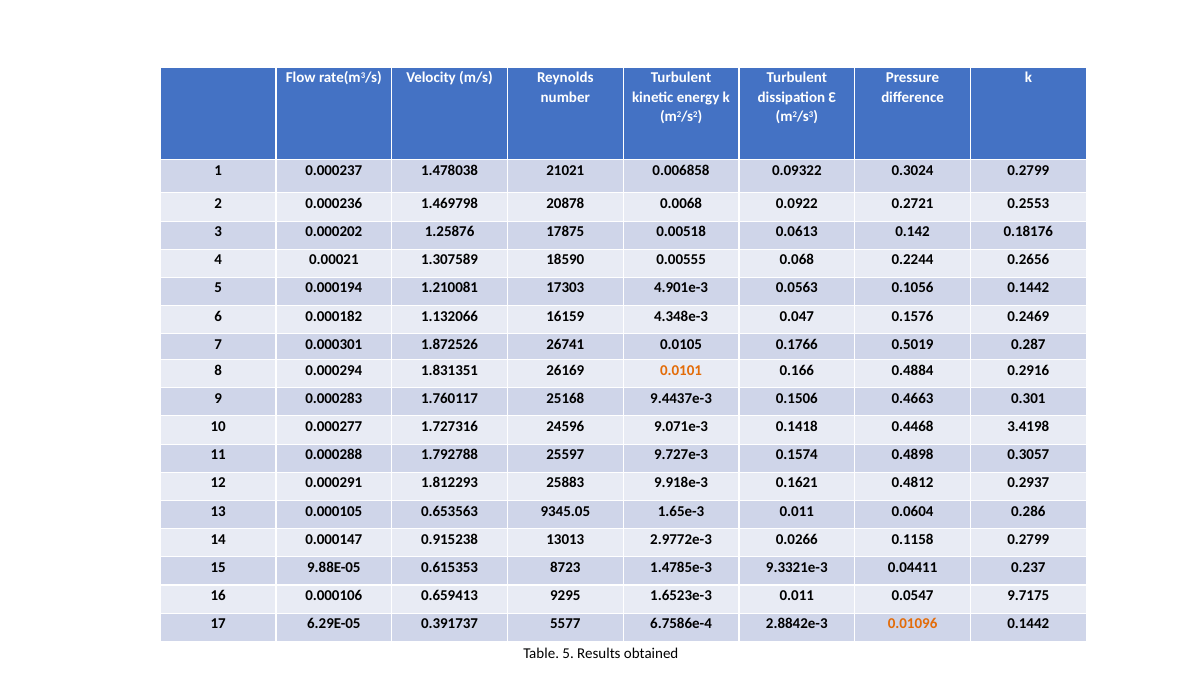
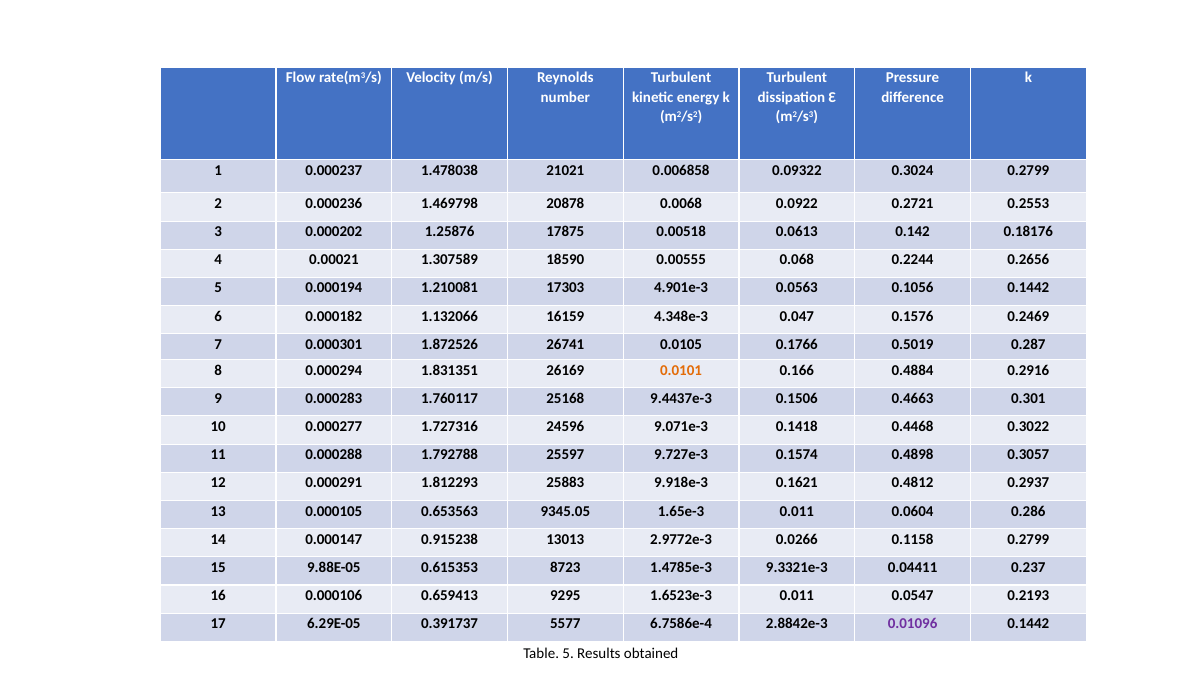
3.4198: 3.4198 -> 0.3022
9.7175: 9.7175 -> 0.2193
0.01096 colour: orange -> purple
